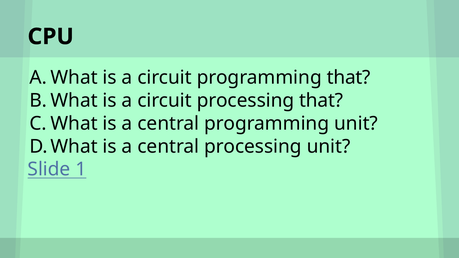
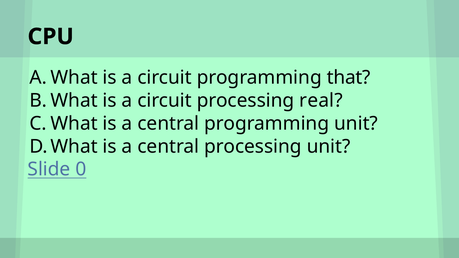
processing that: that -> real
1: 1 -> 0
